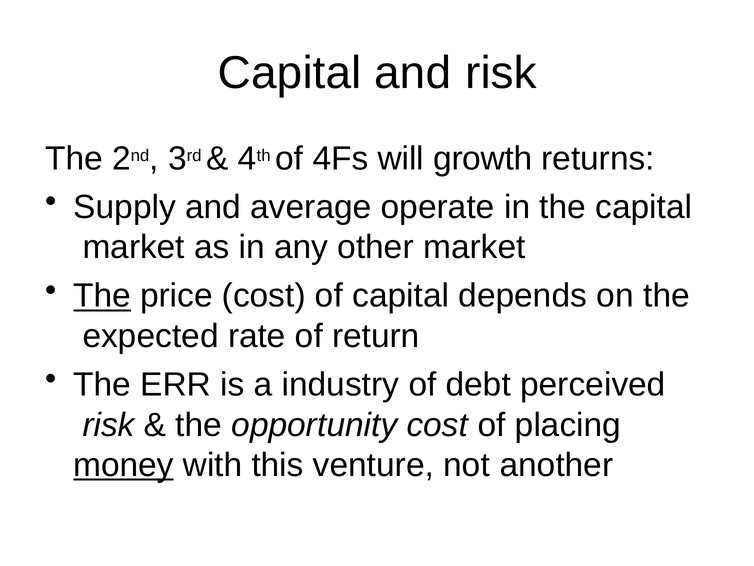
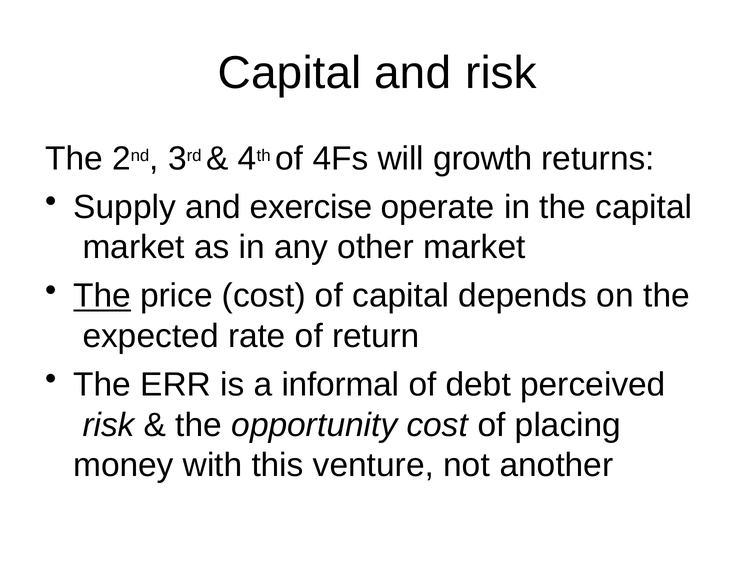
average: average -> exercise
industry: industry -> informal
money underline: present -> none
